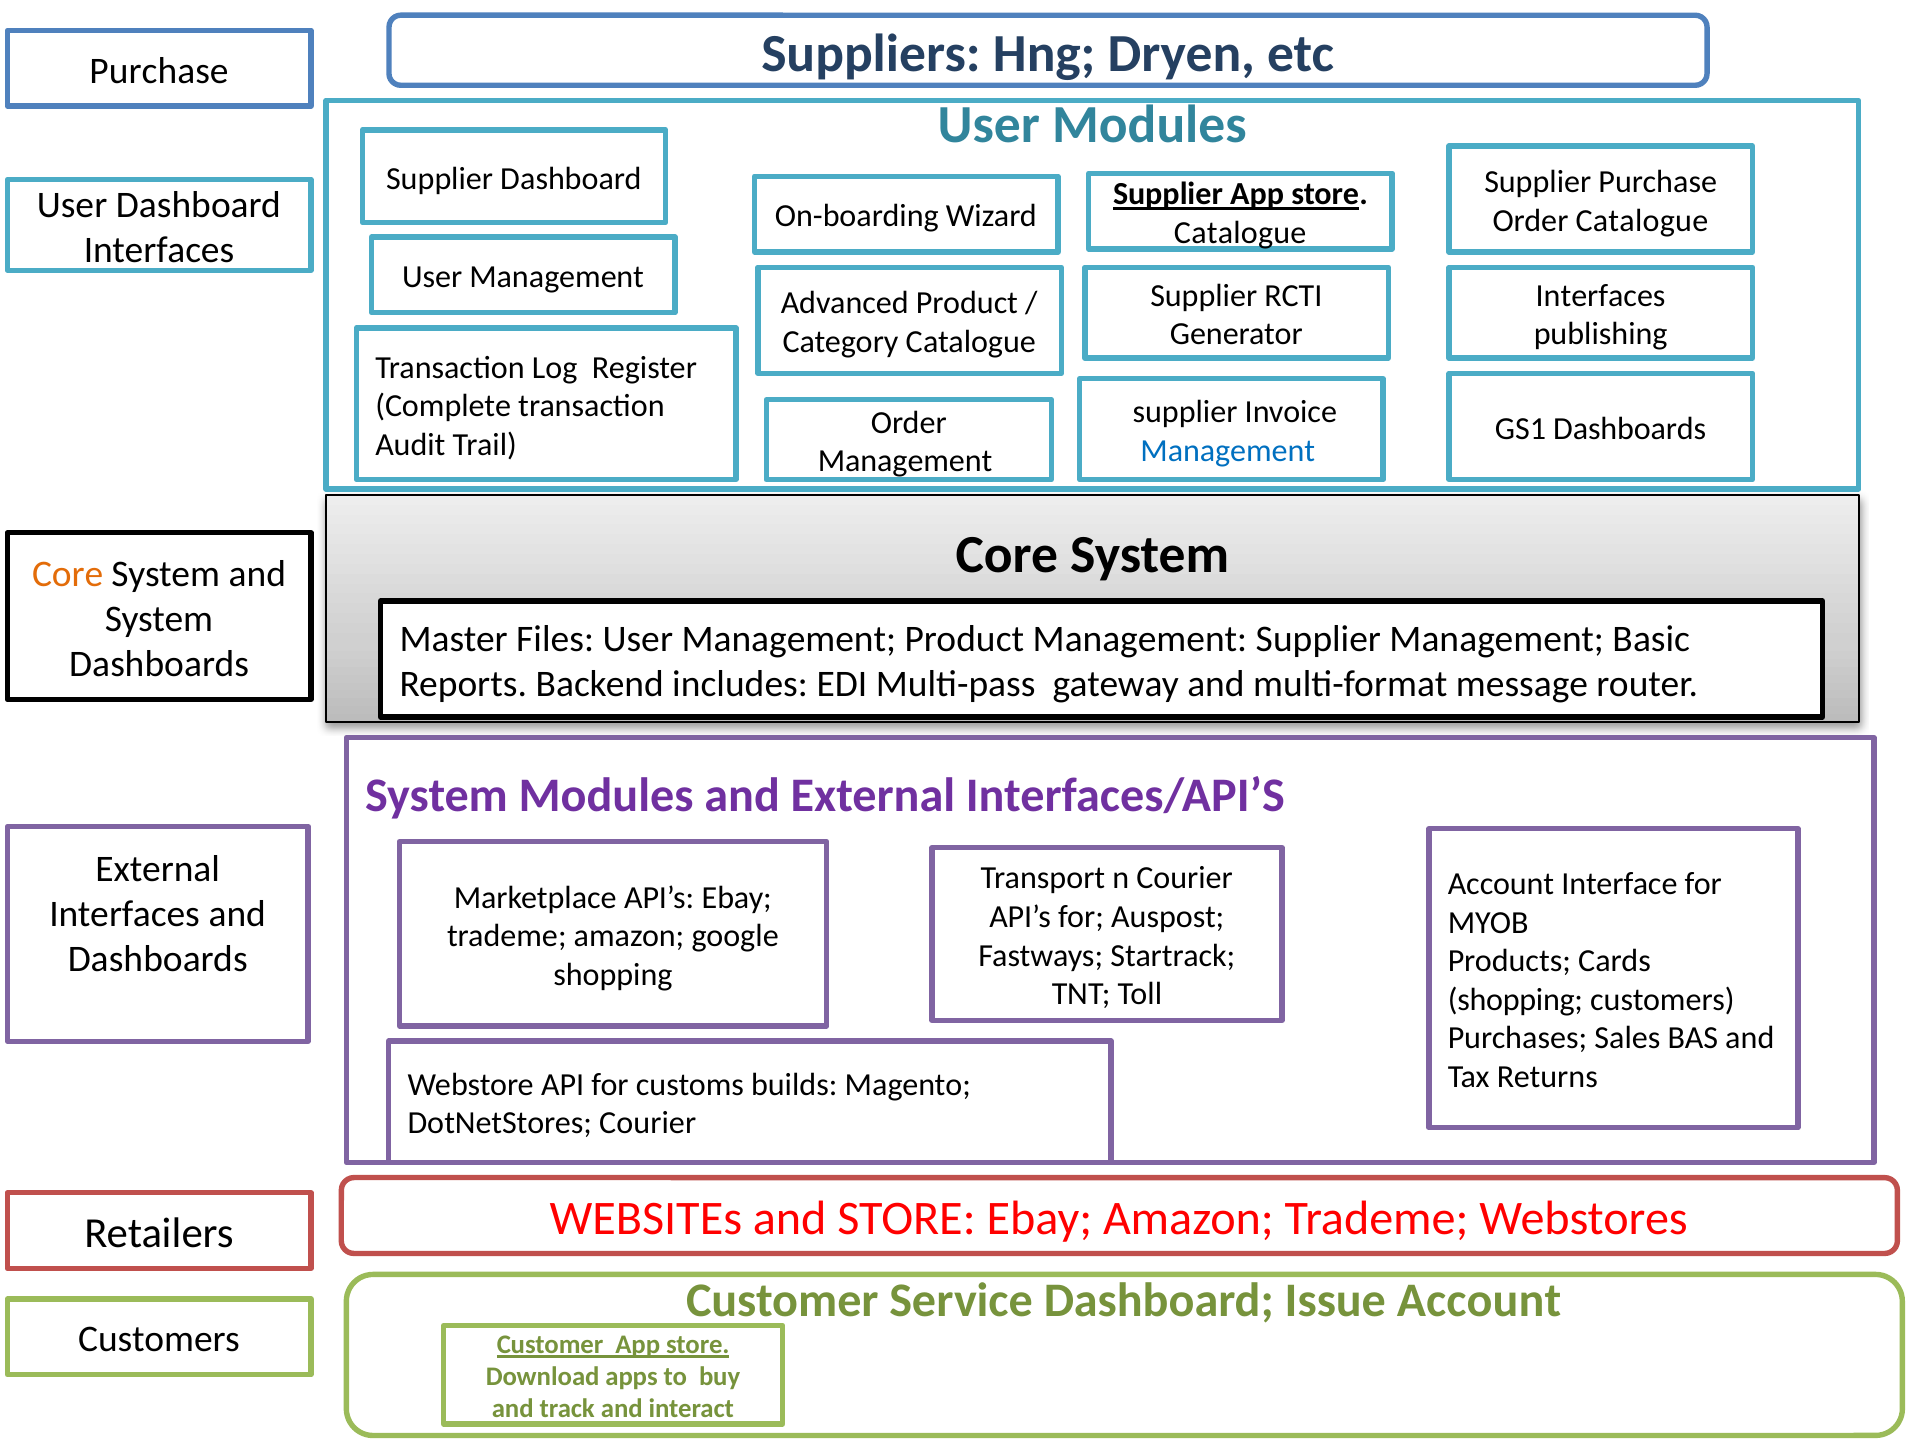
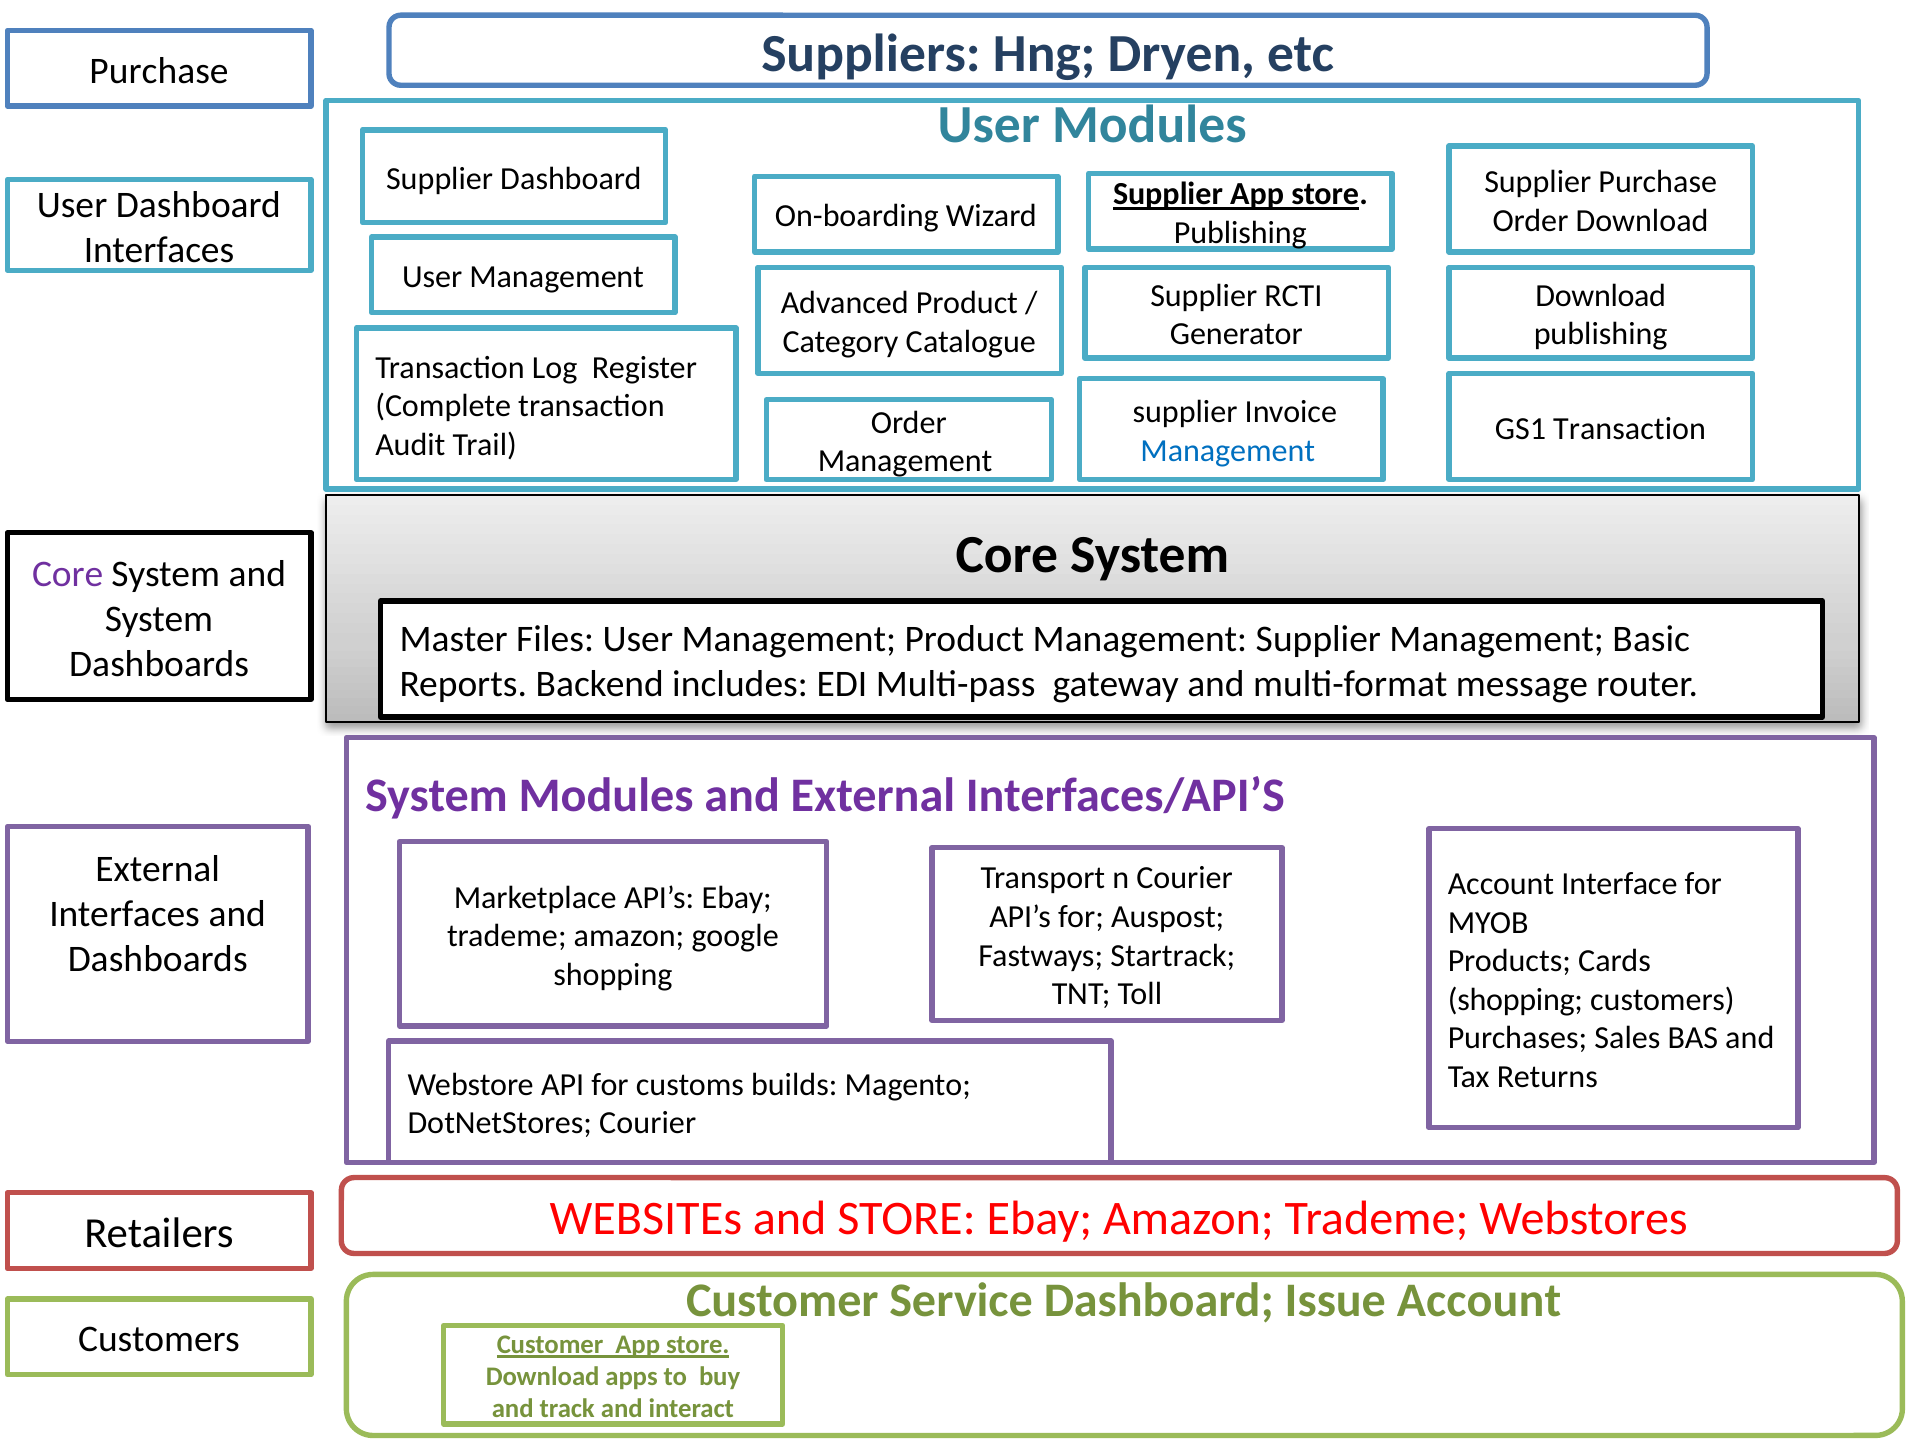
Order Catalogue: Catalogue -> Download
Catalogue at (1240, 233): Catalogue -> Publishing
Interfaces at (1601, 296): Interfaces -> Download
GS1 Dashboards: Dashboards -> Transaction
Core at (68, 574) colour: orange -> purple
